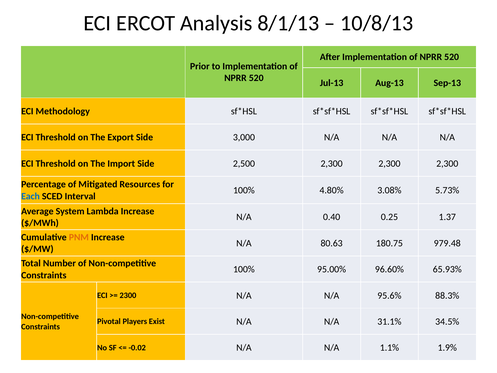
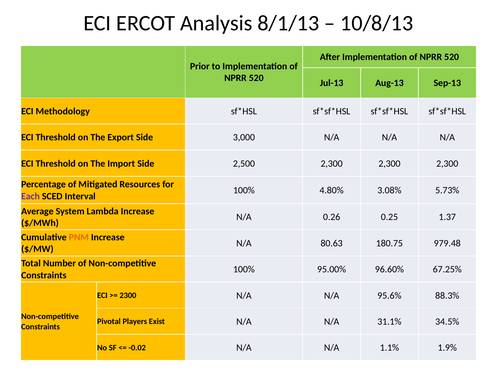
Each colour: blue -> purple
0.40: 0.40 -> 0.26
65.93%: 65.93% -> 67.25%
